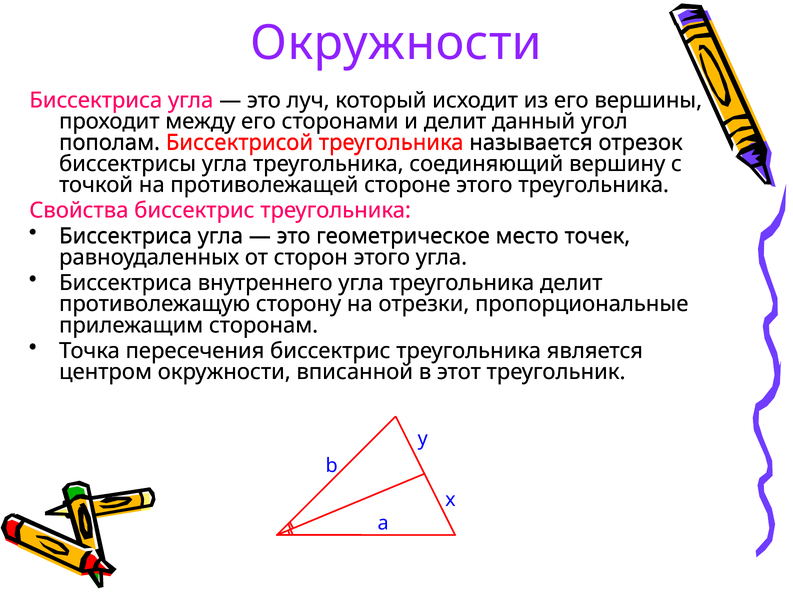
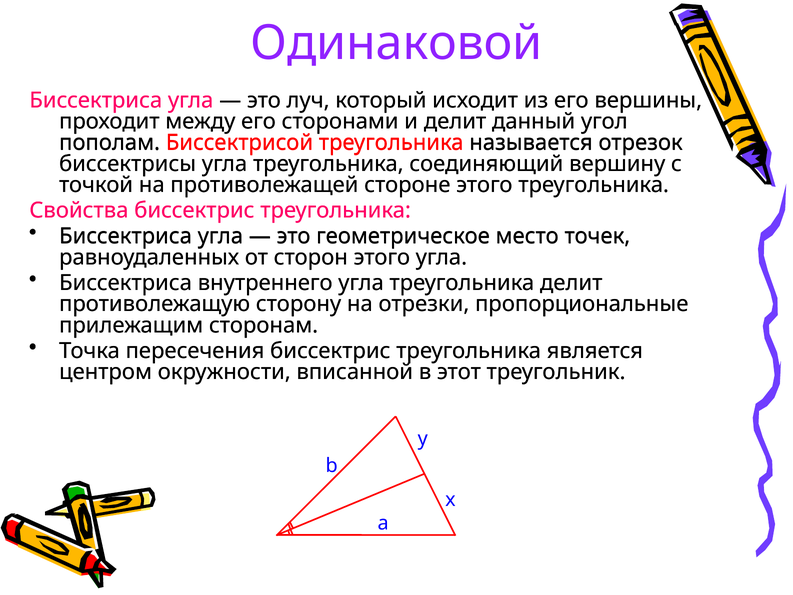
Окружности at (396, 43): Окружности -> Одинаковой
